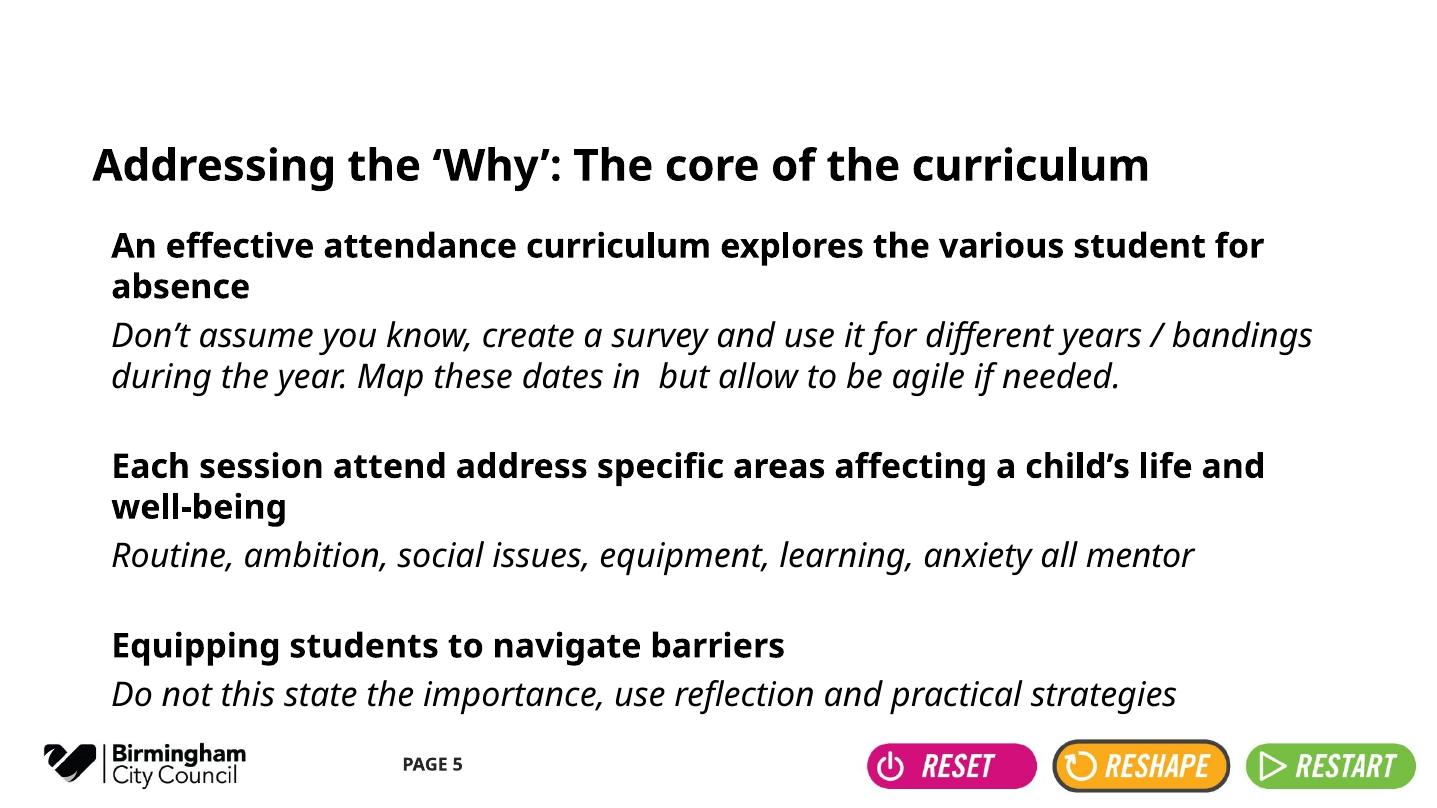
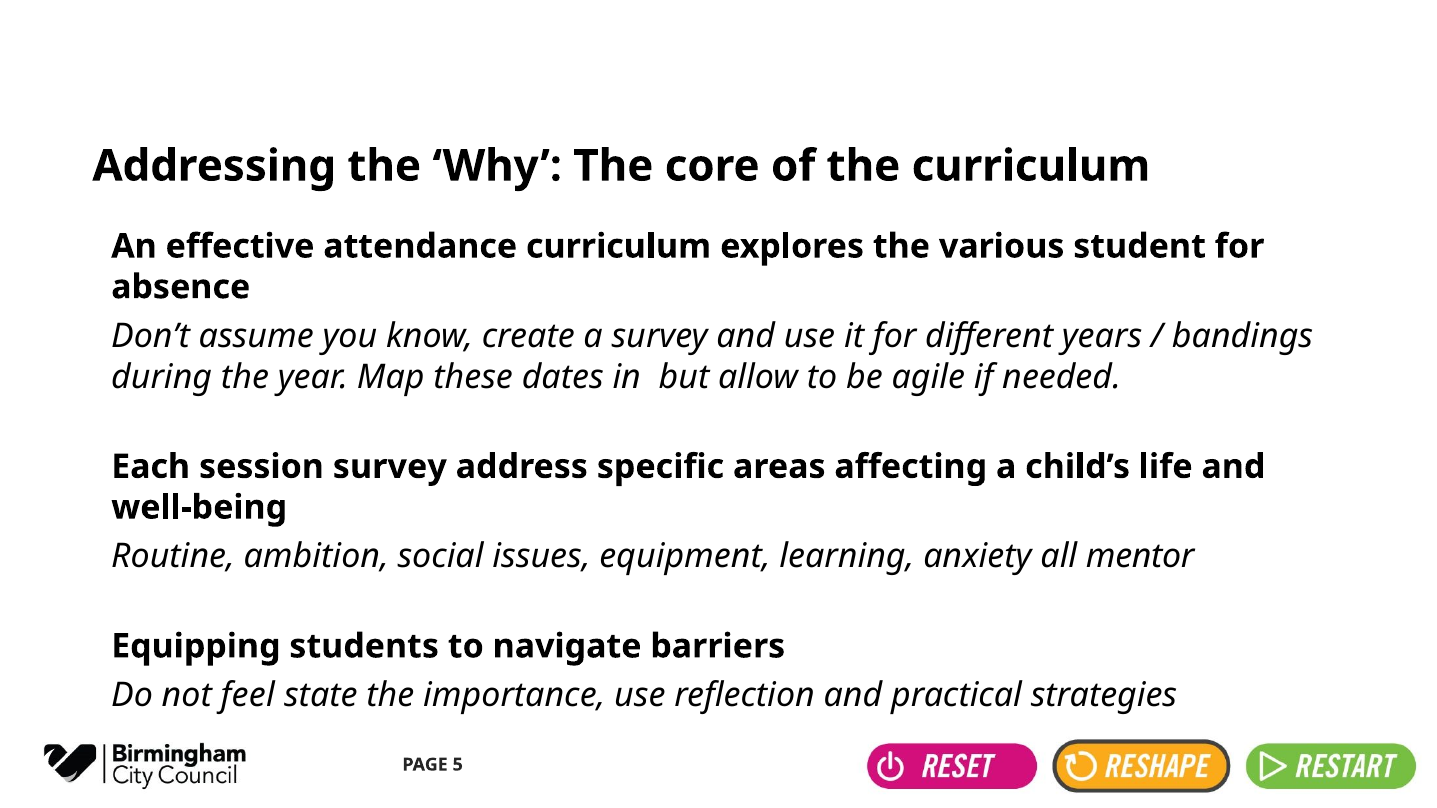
session attend: attend -> survey
this: this -> feel
